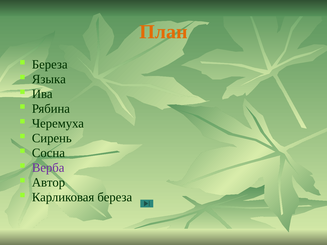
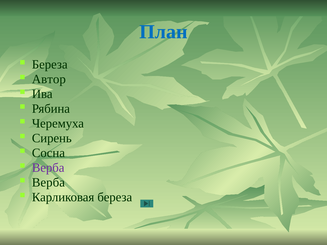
План colour: orange -> blue
Языка: Языка -> Автор
Автор at (48, 183): Автор -> Верба
